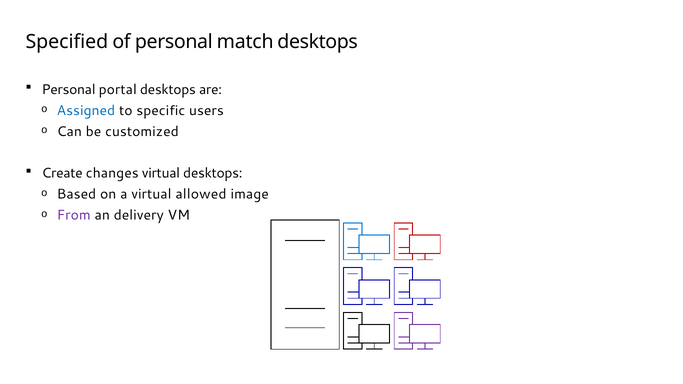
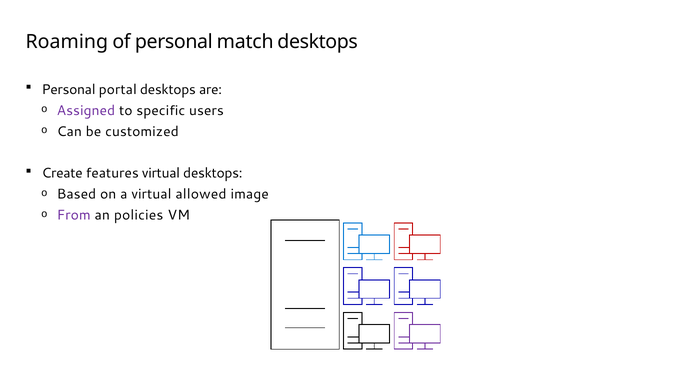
Specified: Specified -> Roaming
Assigned colour: blue -> purple
changes: changes -> features
delivery: delivery -> policies
